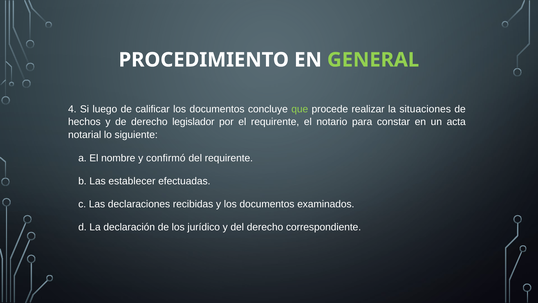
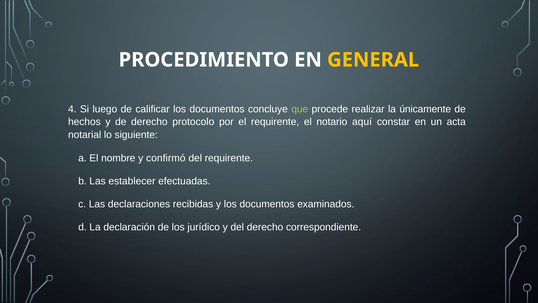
GENERAL colour: light green -> yellow
situaciones: situaciones -> únicamente
legislador: legislador -> protocolo
para: para -> aquí
